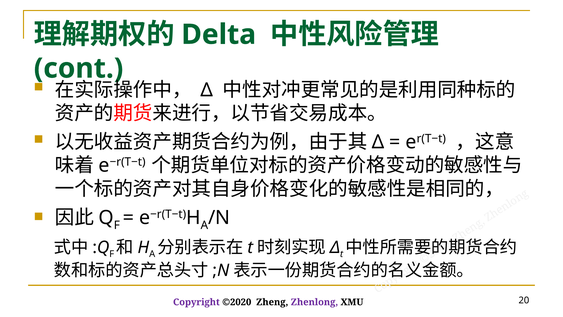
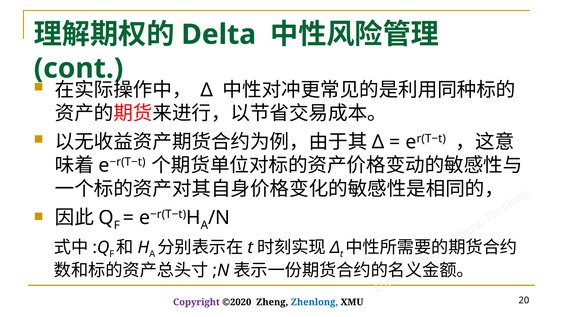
Zhenlong colour: purple -> blue
